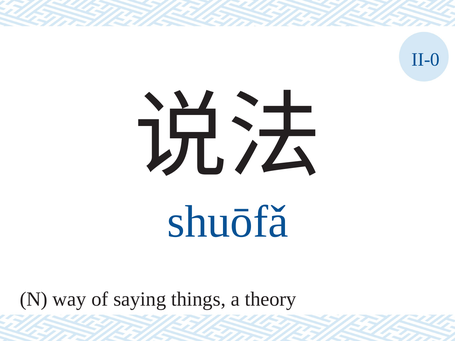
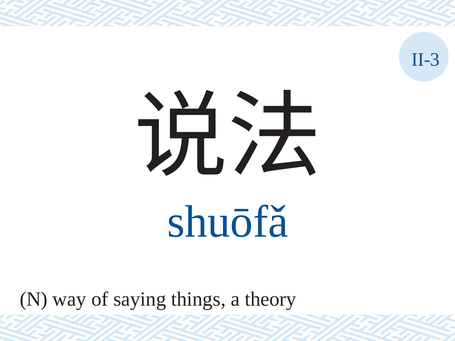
II-0: II-0 -> II-3
